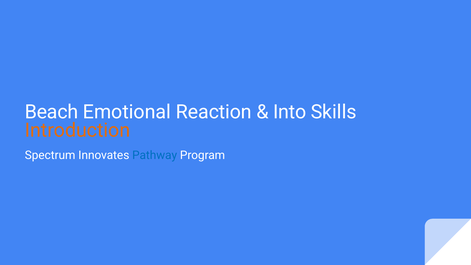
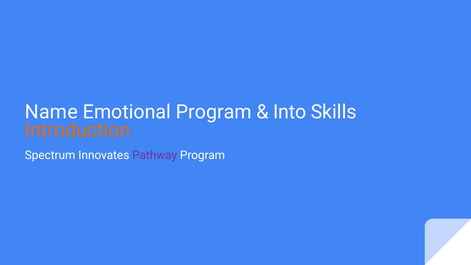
Beach: Beach -> Name
Emotional Reaction: Reaction -> Program
Pathway colour: blue -> purple
